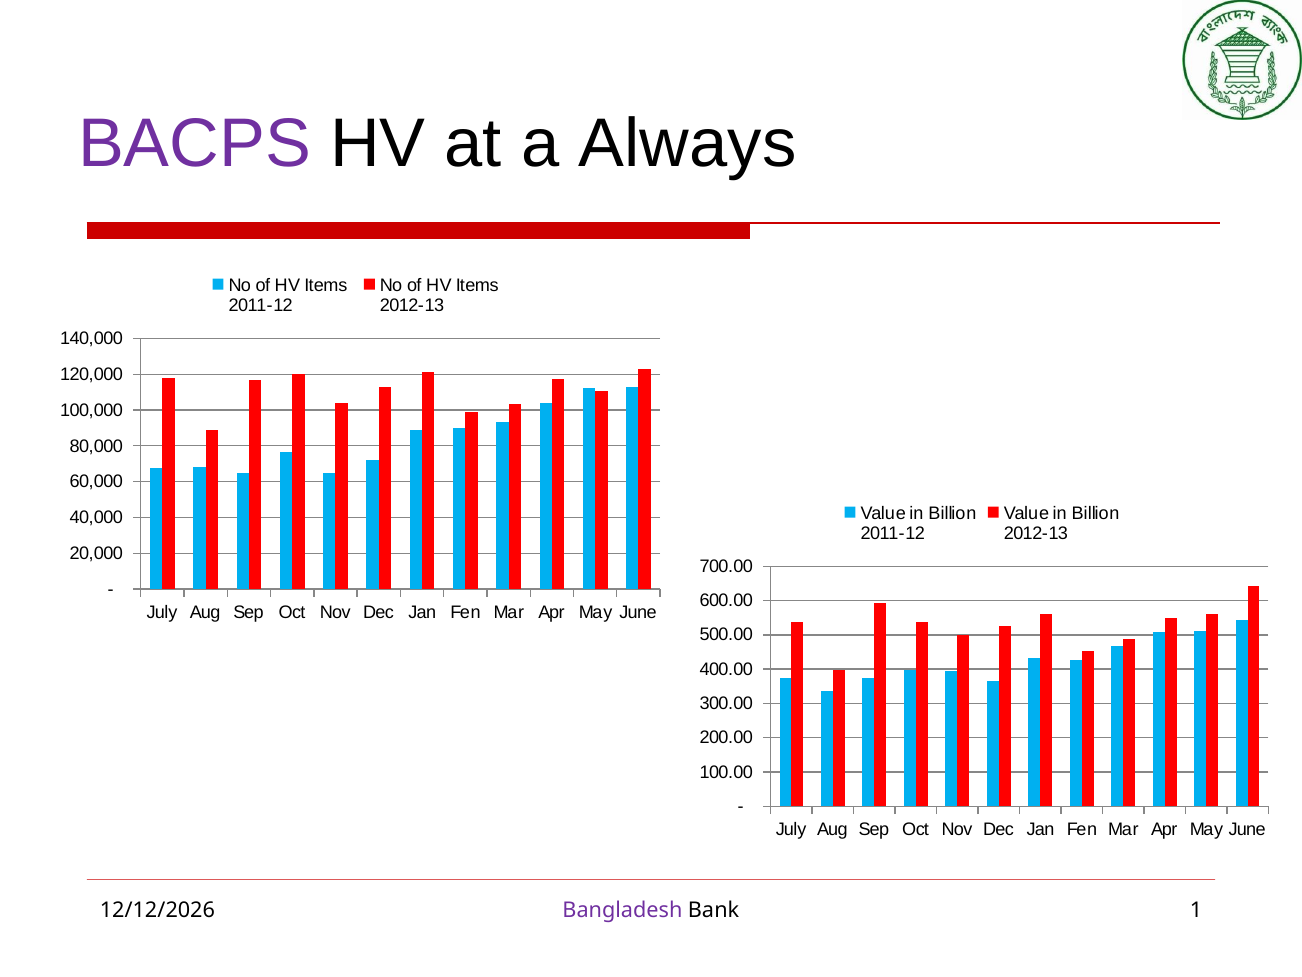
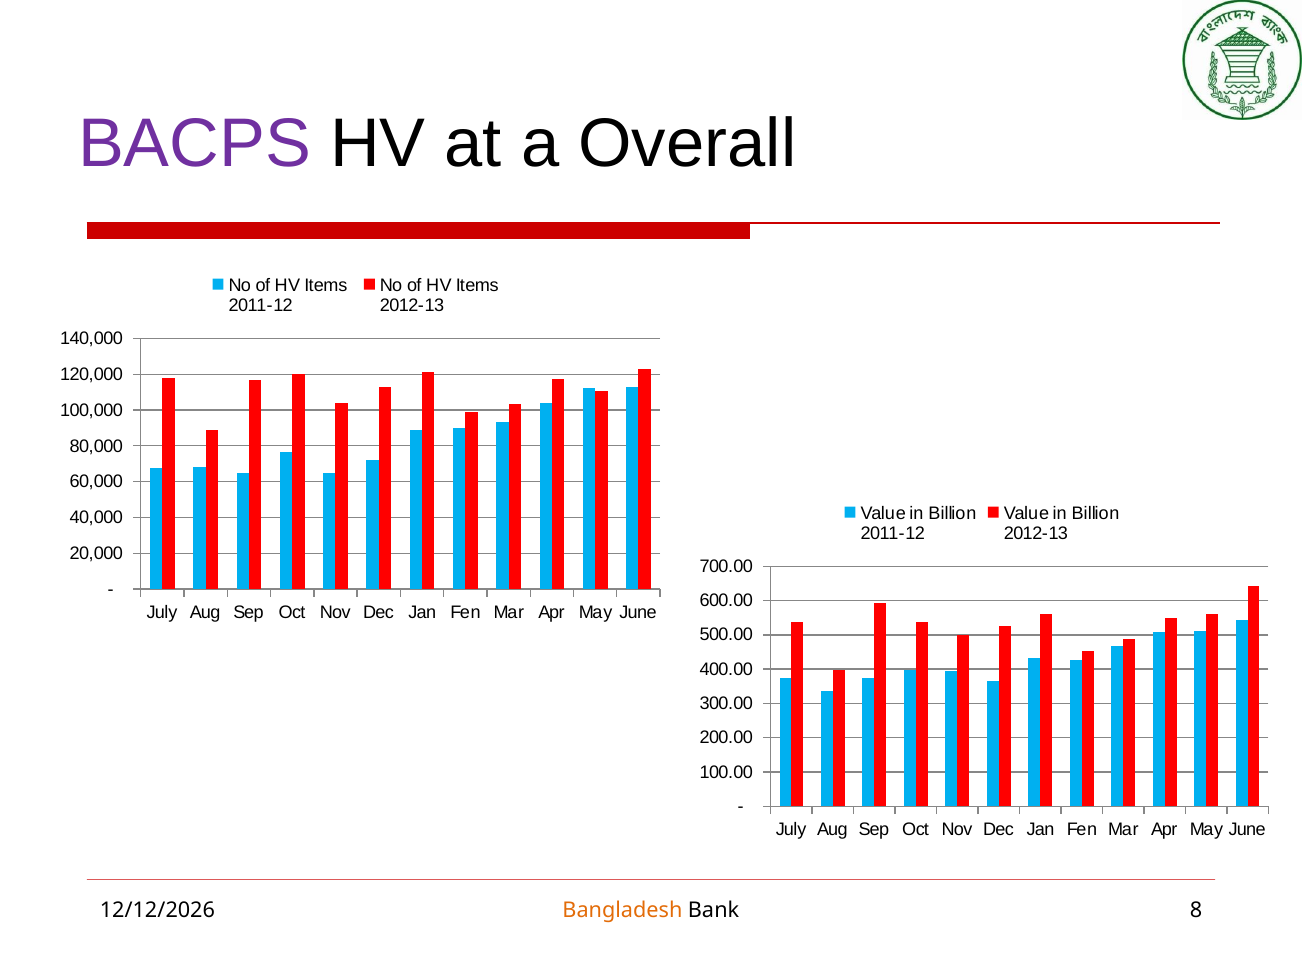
Always: Always -> Overall
Bangladesh colour: purple -> orange
1: 1 -> 8
